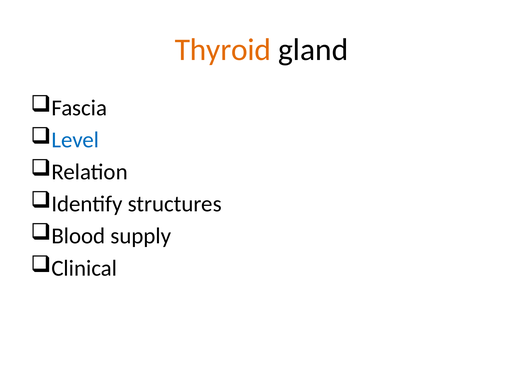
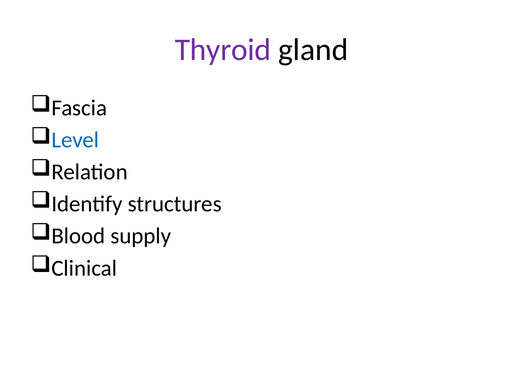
Thyroid colour: orange -> purple
